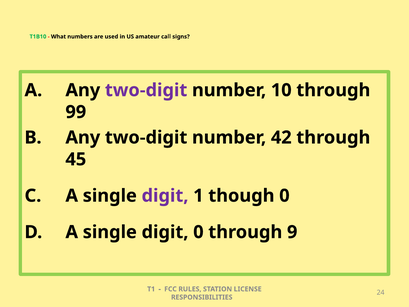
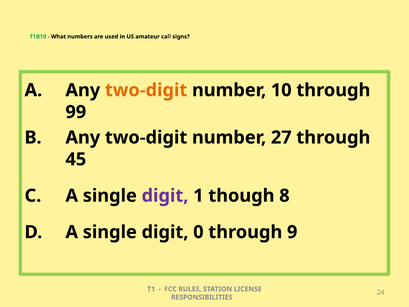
two-digit at (146, 90) colour: purple -> orange
42: 42 -> 27
though 0: 0 -> 8
